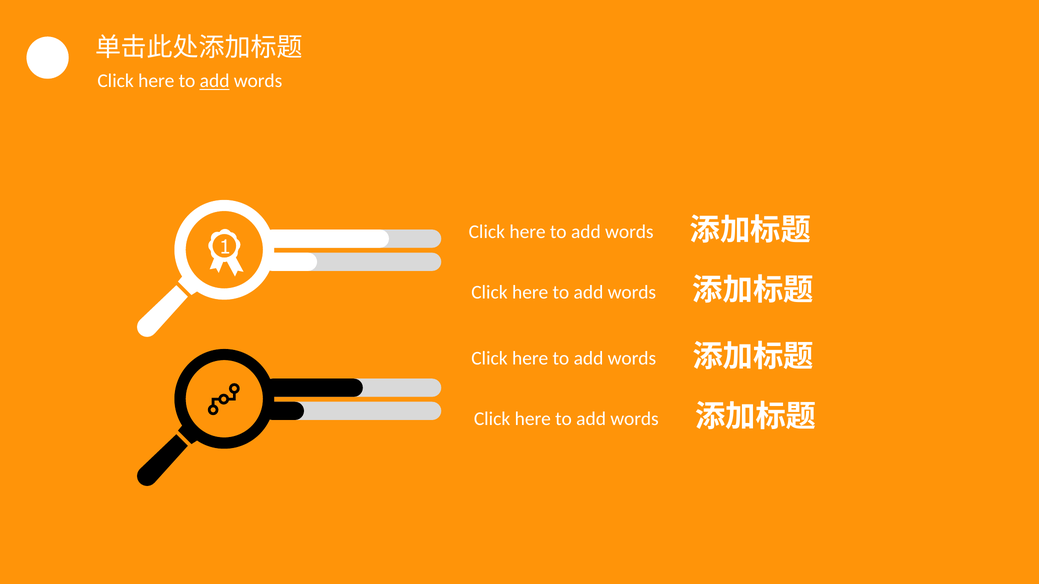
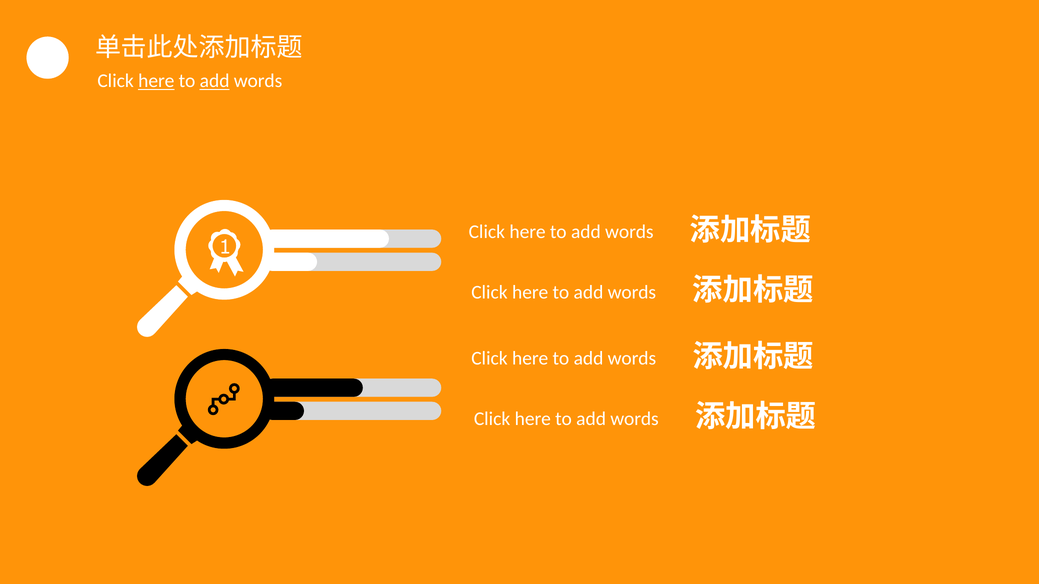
here at (156, 81) underline: none -> present
